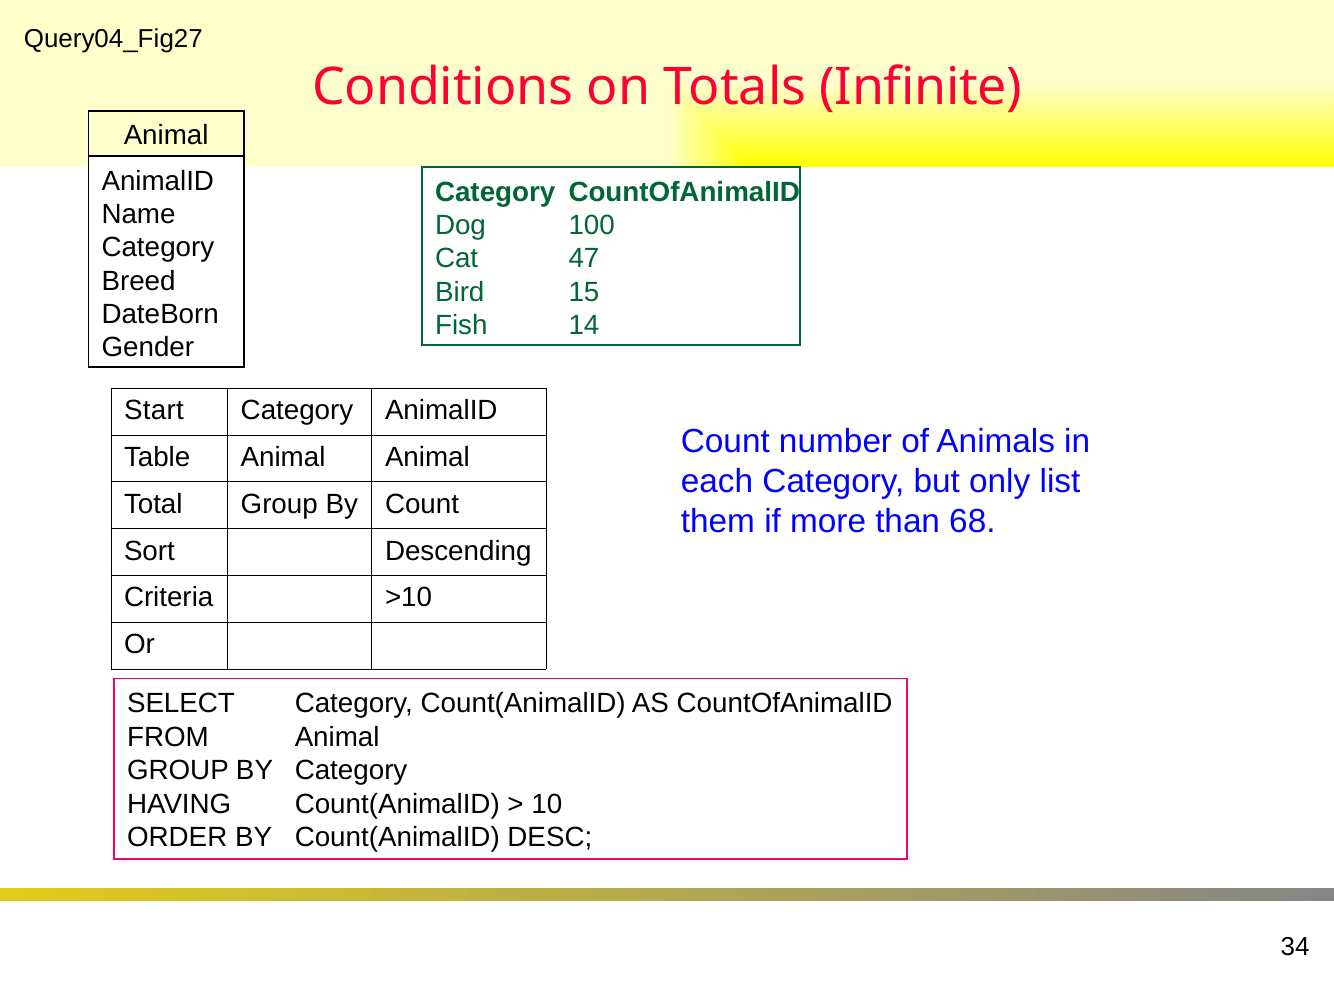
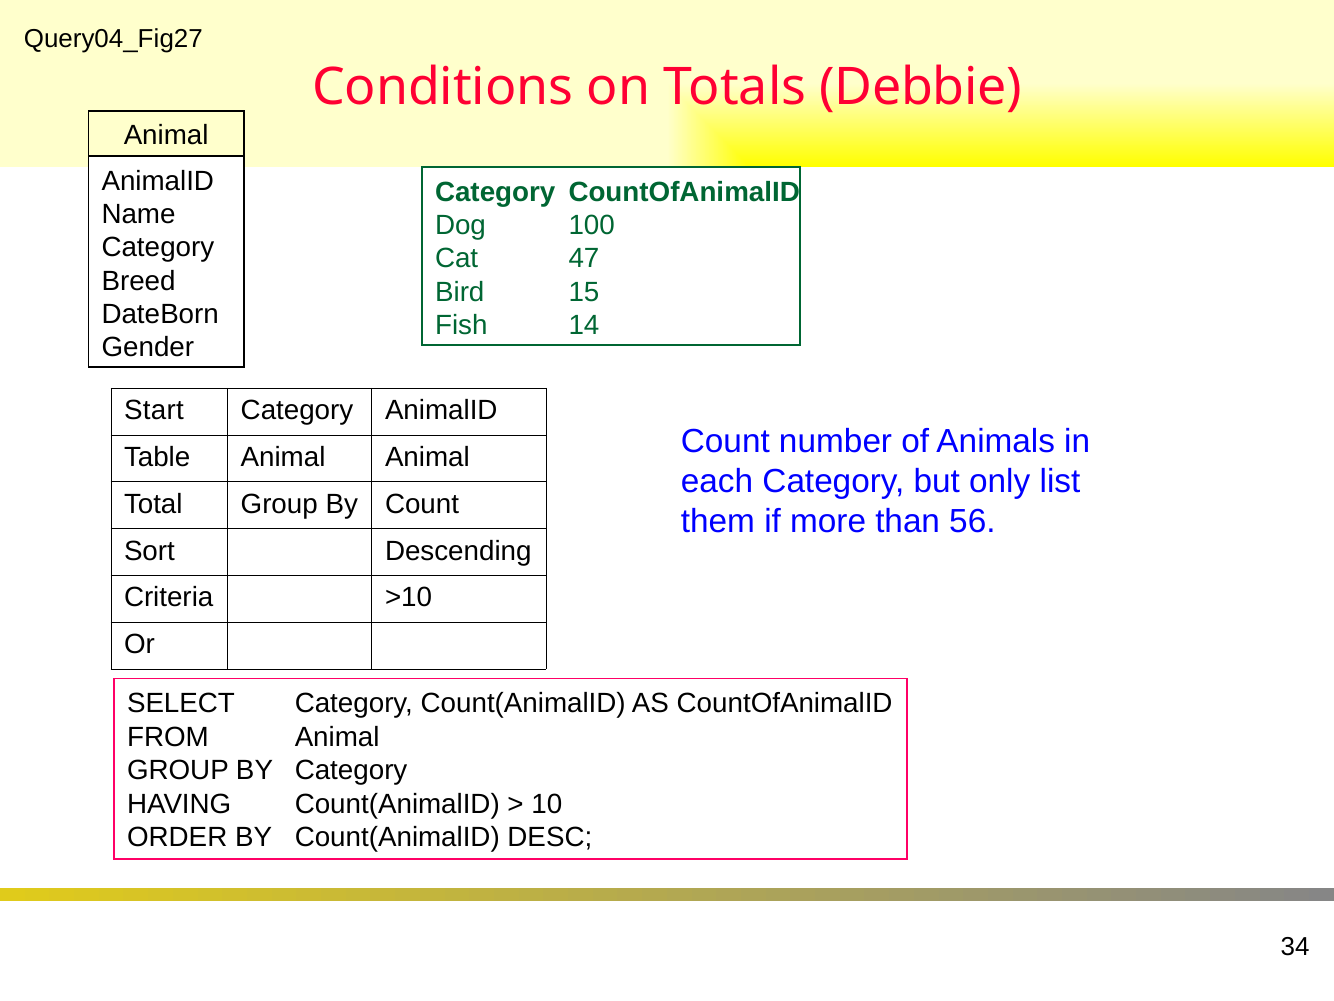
Infinite: Infinite -> Debbie
68: 68 -> 56
